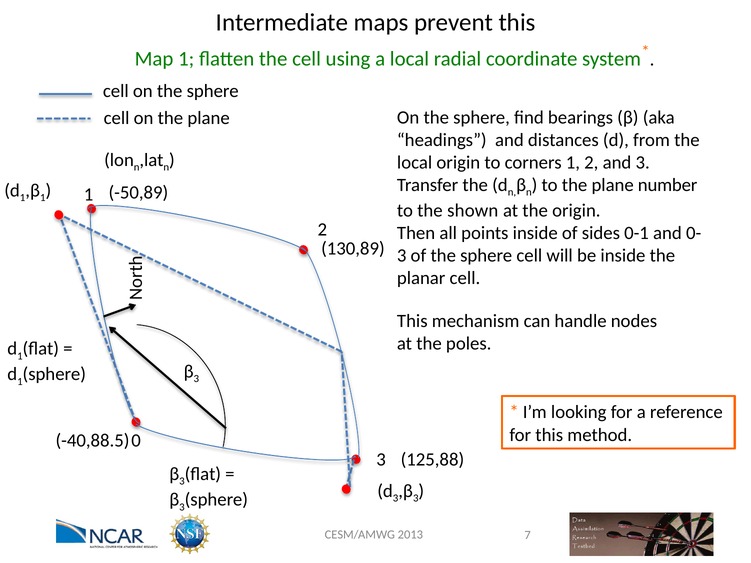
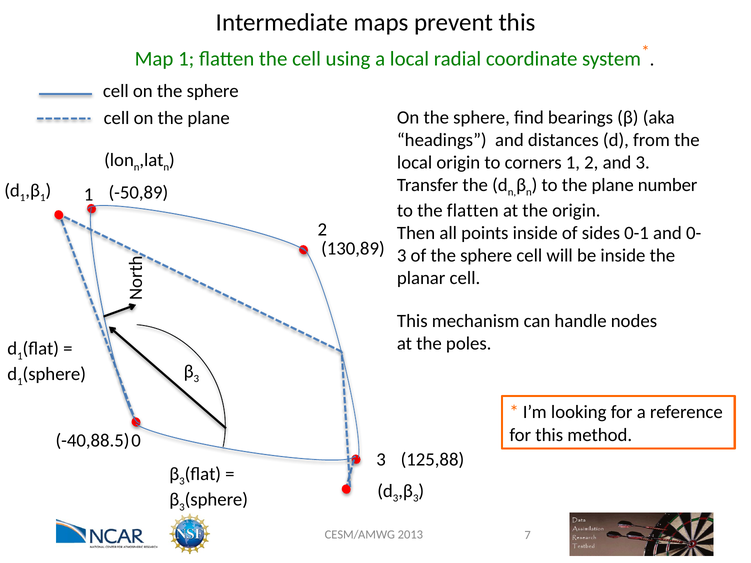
the shown: shown -> flatten
